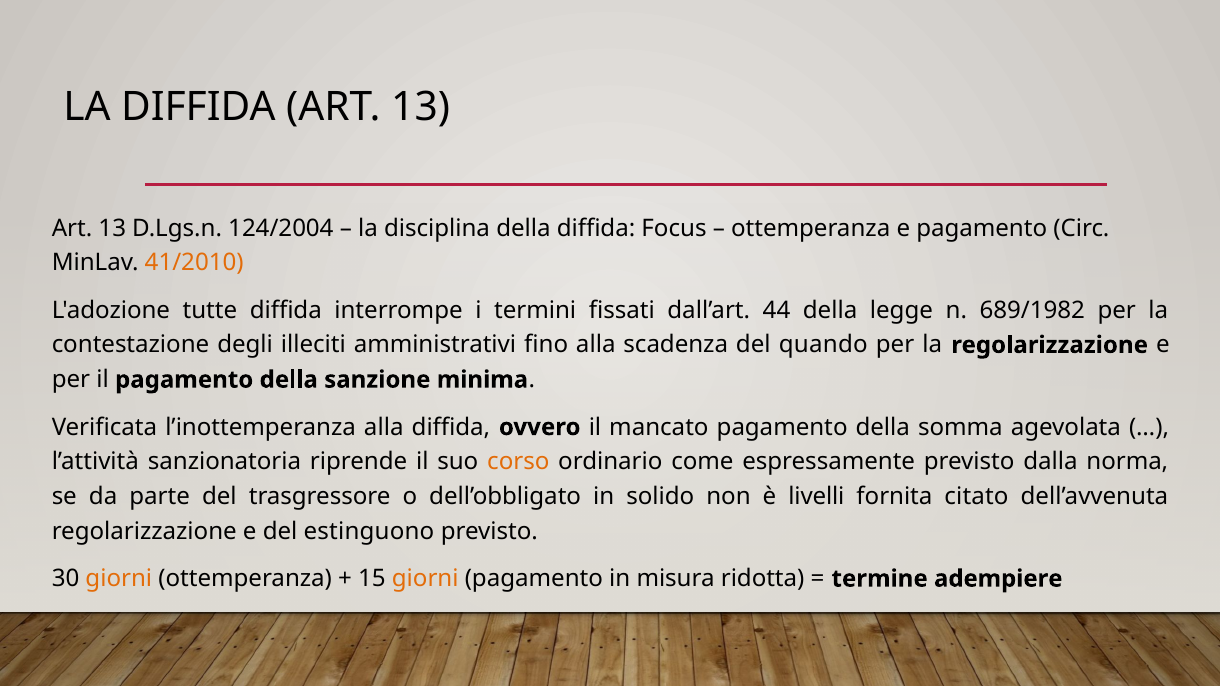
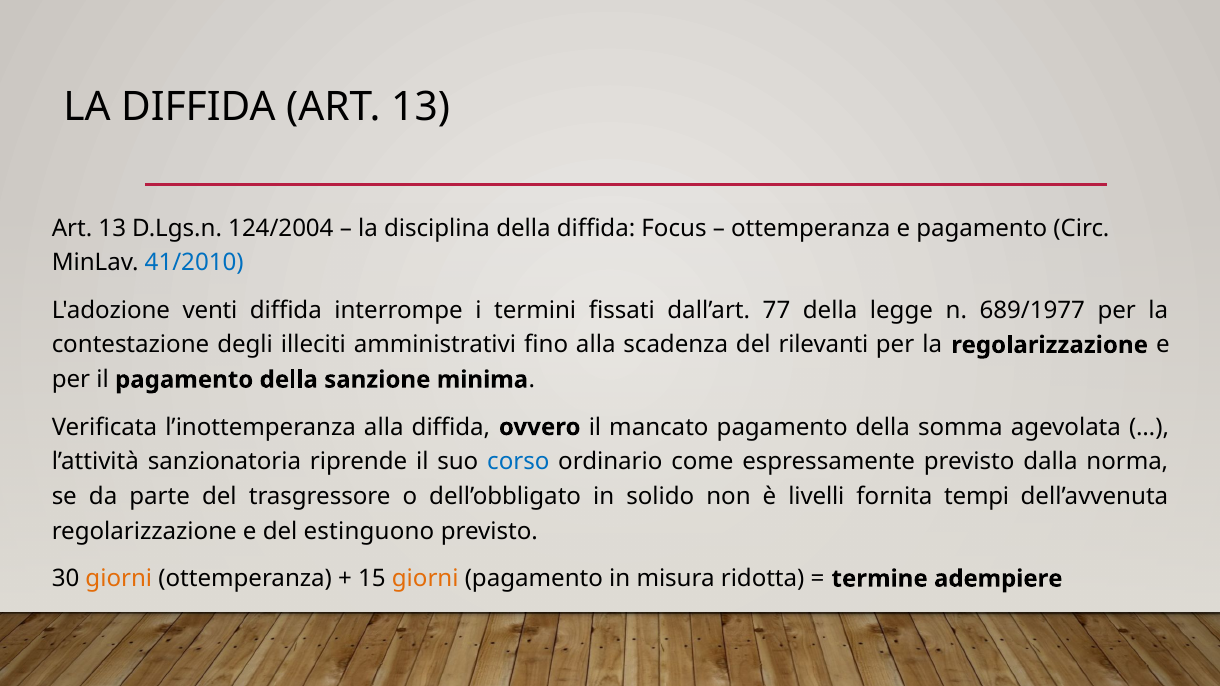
41/2010 colour: orange -> blue
tutte: tutte -> venti
44: 44 -> 77
689/1982: 689/1982 -> 689/1977
quando: quando -> rilevanti
corso colour: orange -> blue
citato: citato -> tempi
